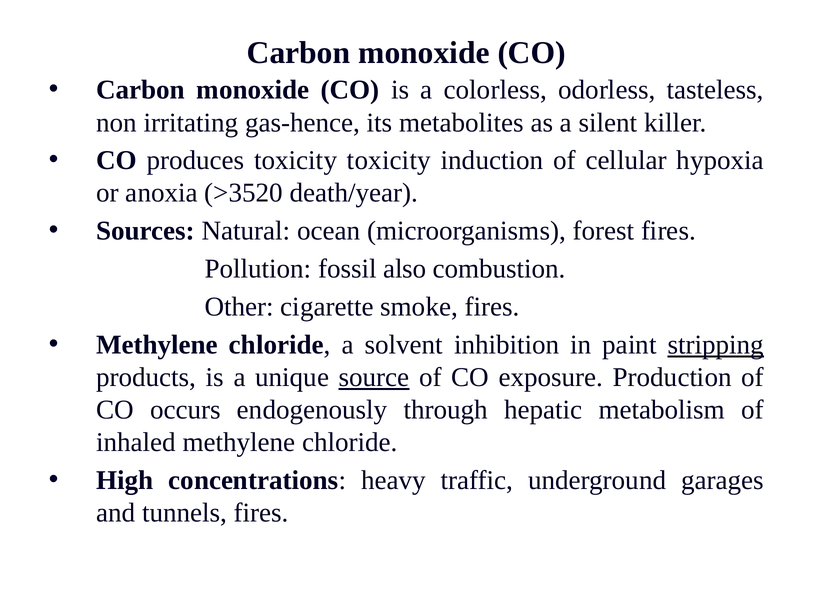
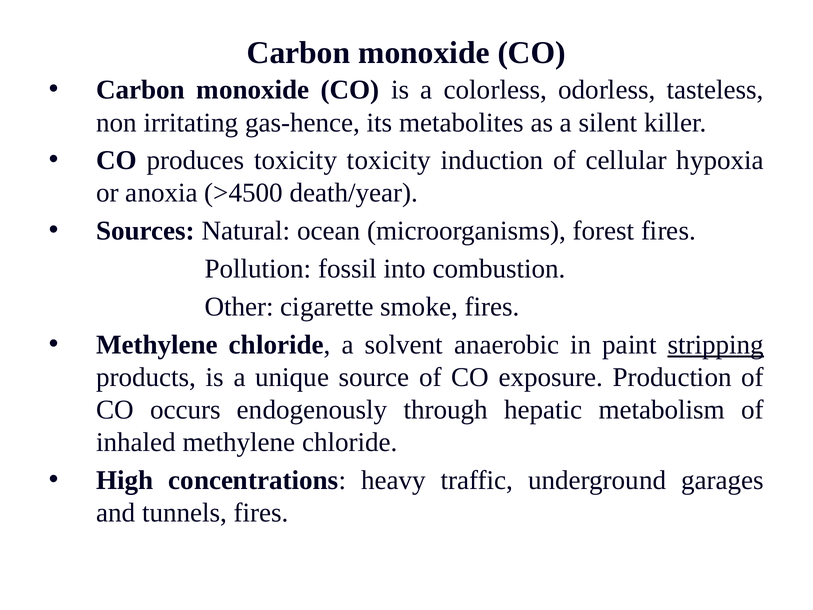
>3520: >3520 -> >4500
also: also -> into
inhibition: inhibition -> anaerobic
source underline: present -> none
